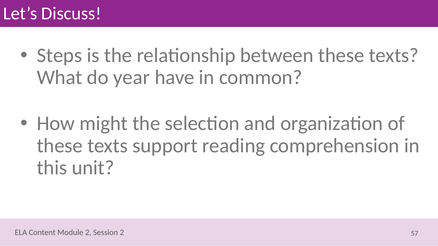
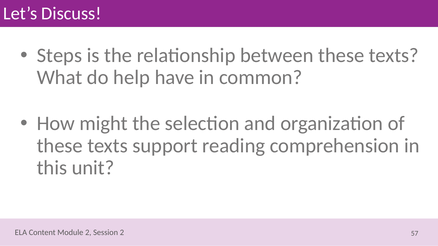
year: year -> help
